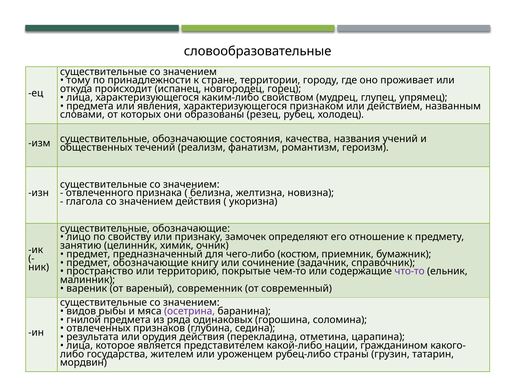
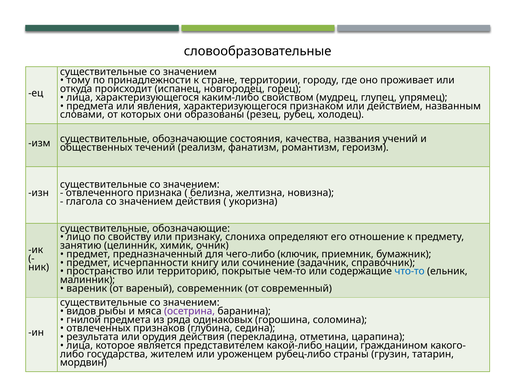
замочек: замочек -> слониха
костюм: костюм -> ключик
предмет обозначающие: обозначающие -> исчерпанности
что-то colour: purple -> blue
